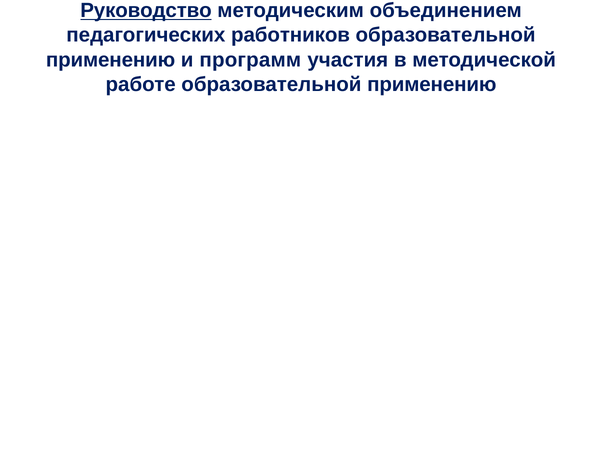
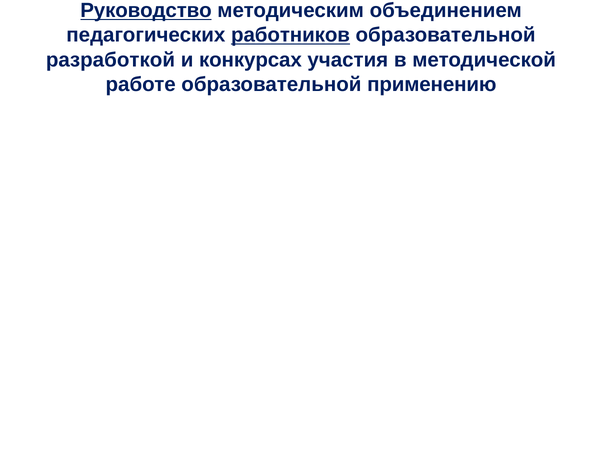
работников underline: none -> present
применению at (111, 60): применению -> разработкой
программ: программ -> конкурсах
